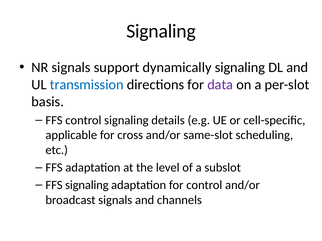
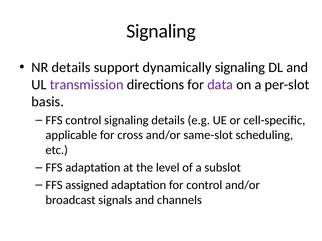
NR signals: signals -> details
transmission colour: blue -> purple
FFS signaling: signaling -> assigned
